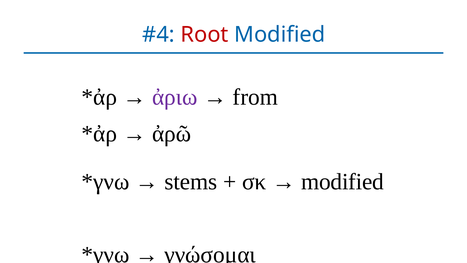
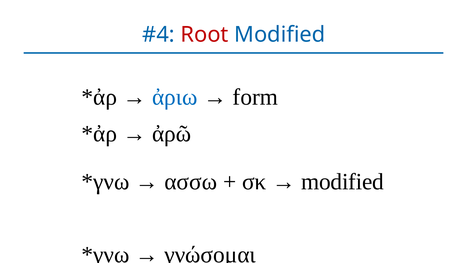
ἀριω colour: purple -> blue
from: from -> form
stems: stems -> ασσω
